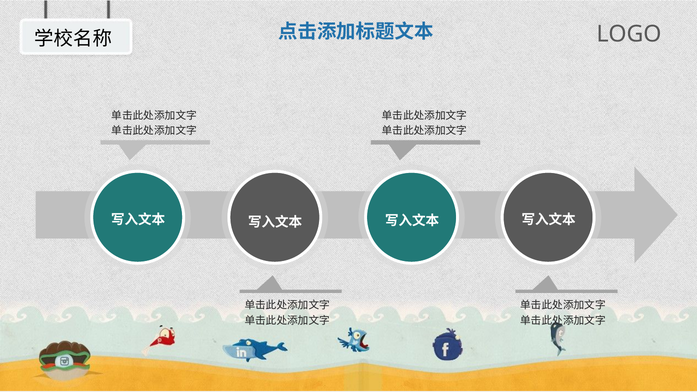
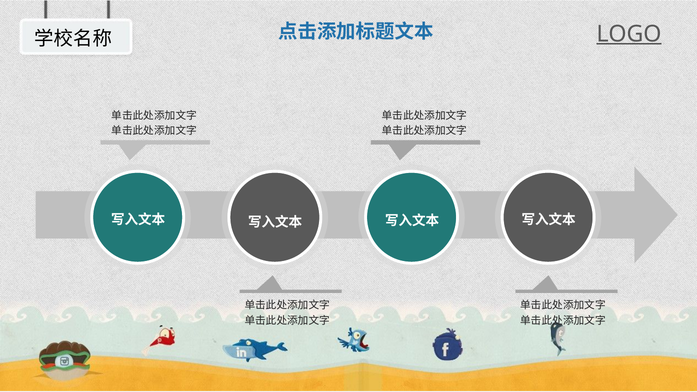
LOGO underline: none -> present
